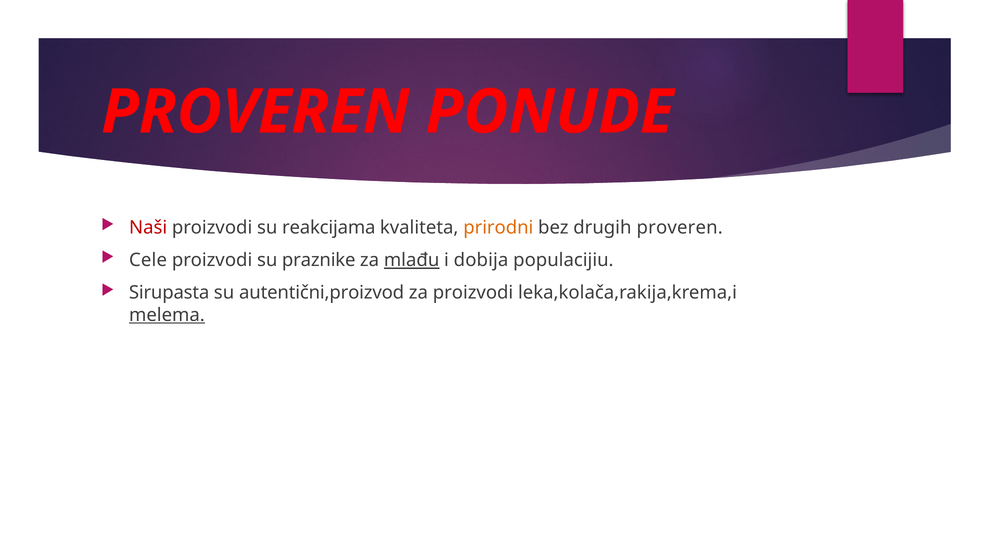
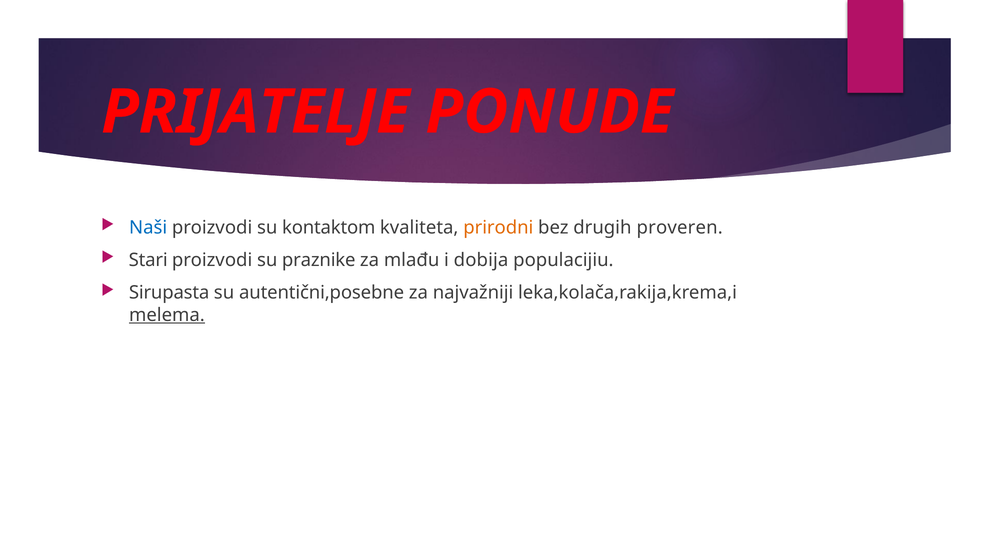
PROVEREN at (255, 112): PROVEREN -> PRIJATELJE
Naši colour: red -> blue
reakcijama: reakcijama -> kontaktom
Cele: Cele -> Stari
mlađu underline: present -> none
autentični,proizvod: autentični,proizvod -> autentični,posebne
za proizvodi: proizvodi -> najvažniji
